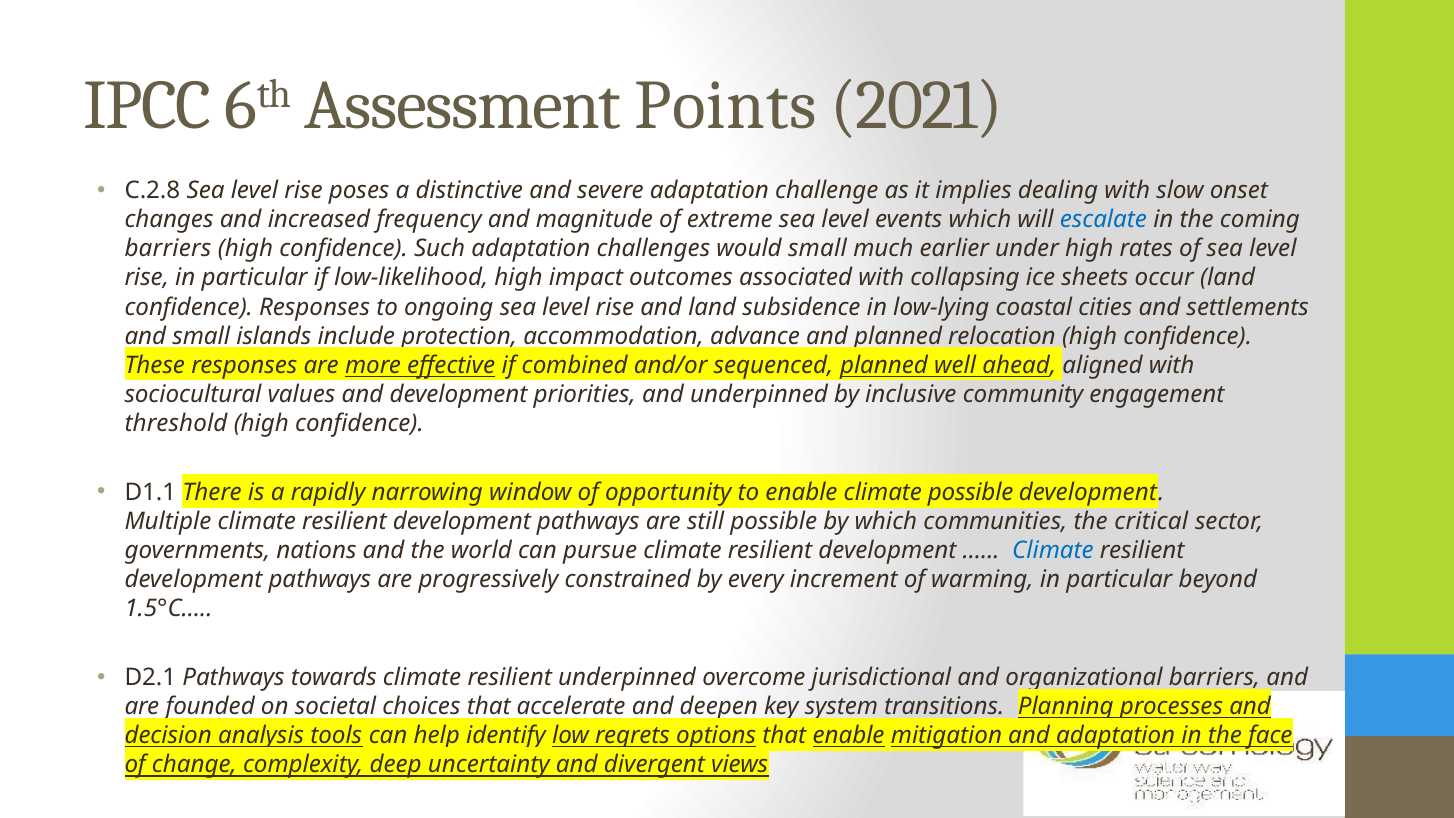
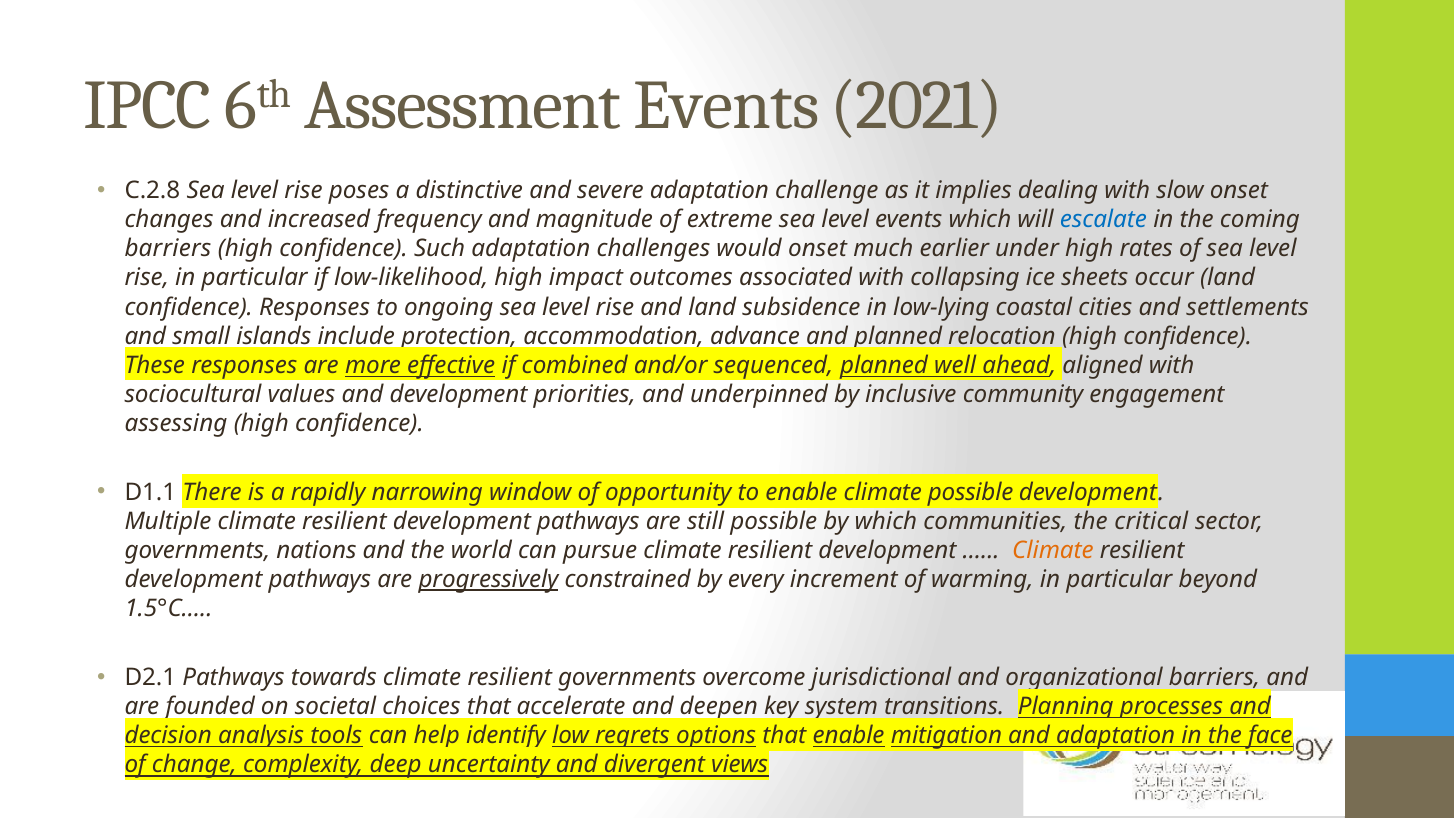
Assessment Points: Points -> Events
would small: small -> onset
threshold: threshold -> assessing
Climate at (1053, 550) colour: blue -> orange
progressively underline: none -> present
resilient underpinned: underpinned -> governments
